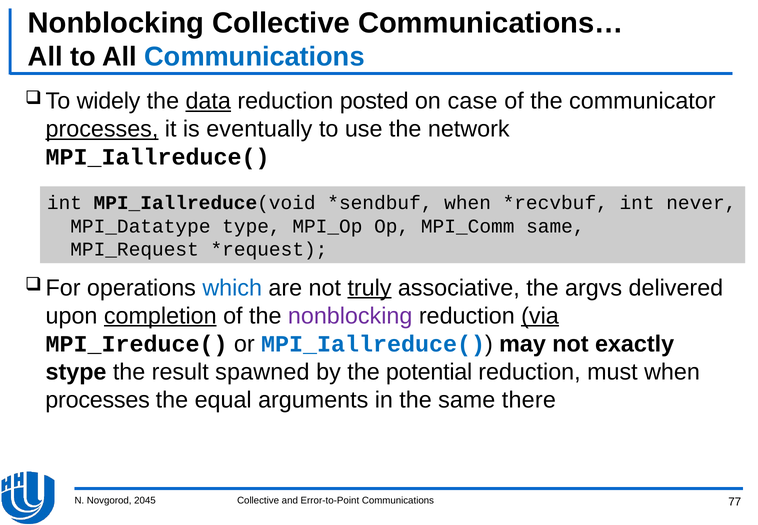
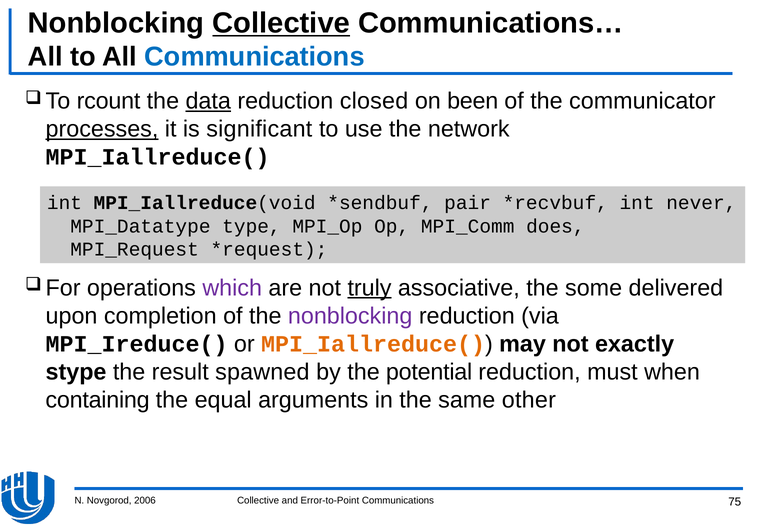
Collective at (281, 23) underline: none -> present
widely: widely -> rcount
posted: posted -> closed
case: case -> been
eventually: eventually -> significant
when at (468, 203): when -> pair
MPI_Comm same: same -> does
which colour: blue -> purple
argvs: argvs -> some
completion underline: present -> none
via underline: present -> none
MPI_Iallreduce( at (373, 344) colour: blue -> orange
processes at (98, 400): processes -> containing
there: there -> other
2045: 2045 -> 2006
77: 77 -> 75
